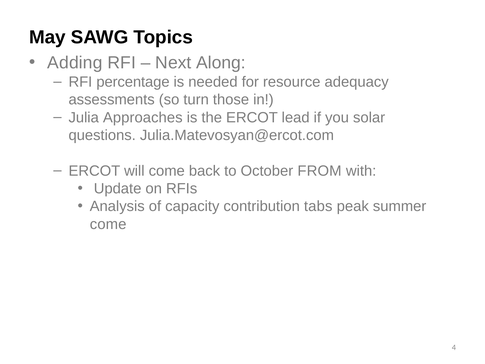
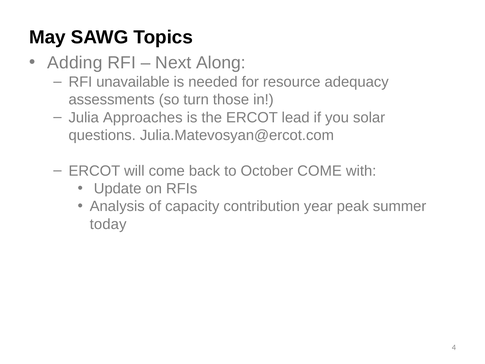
percentage: percentage -> unavailable
October FROM: FROM -> COME
tabs: tabs -> year
come at (108, 224): come -> today
